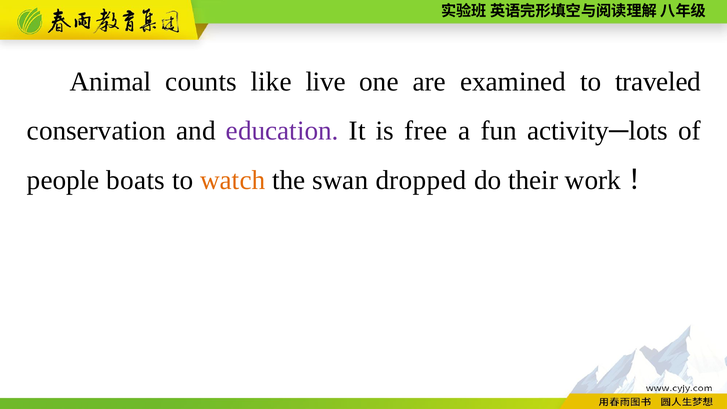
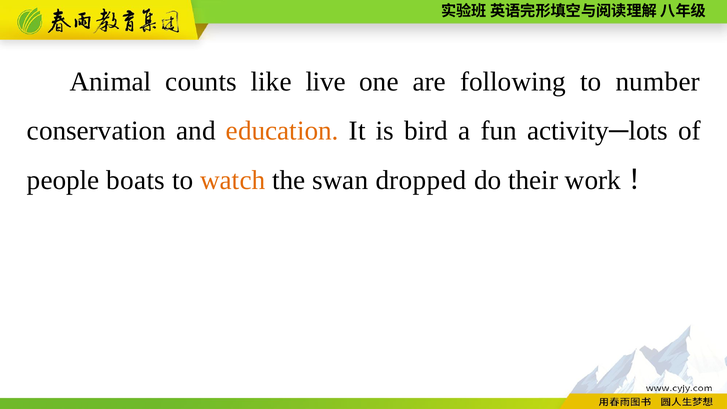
examined: examined -> following
traveled: traveled -> number
education colour: purple -> orange
free: free -> bird
